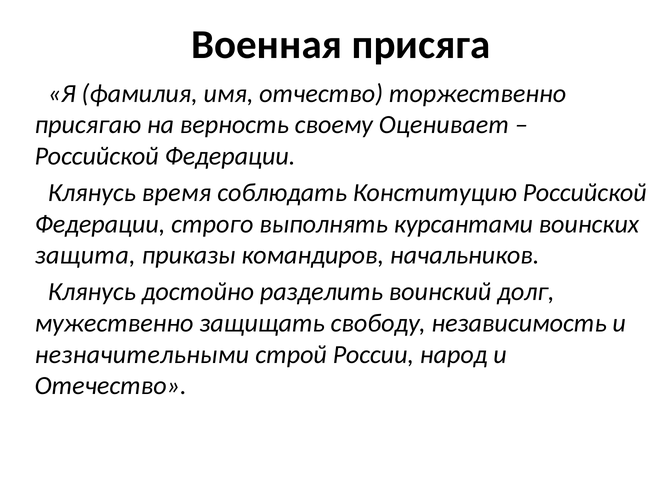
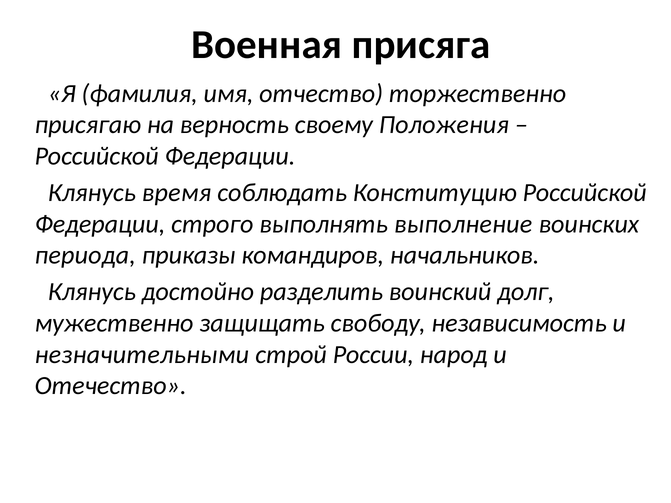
Оценивает: Оценивает -> Положения
курсантами: курсантами -> выполнение
защита: защита -> периода
